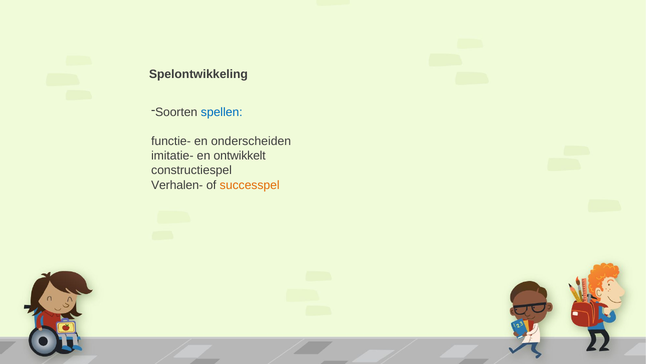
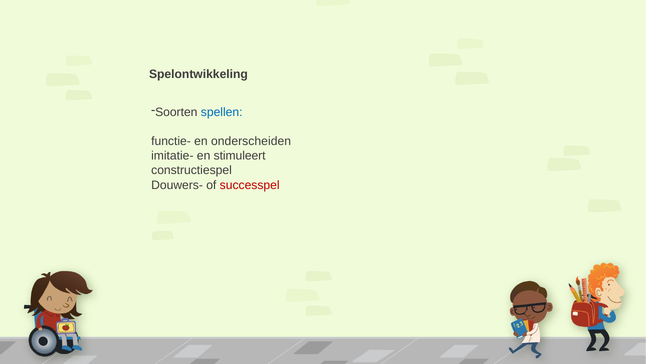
ontwikkelt: ontwikkelt -> stimuleert
Verhalen-: Verhalen- -> Douwers-
successpel colour: orange -> red
